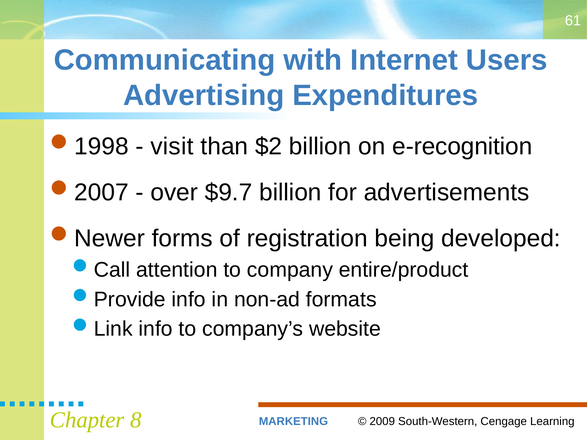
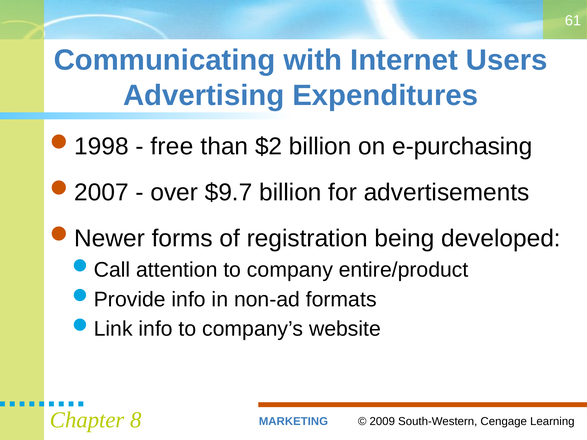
visit: visit -> free
e-recognition: e-recognition -> e-purchasing
